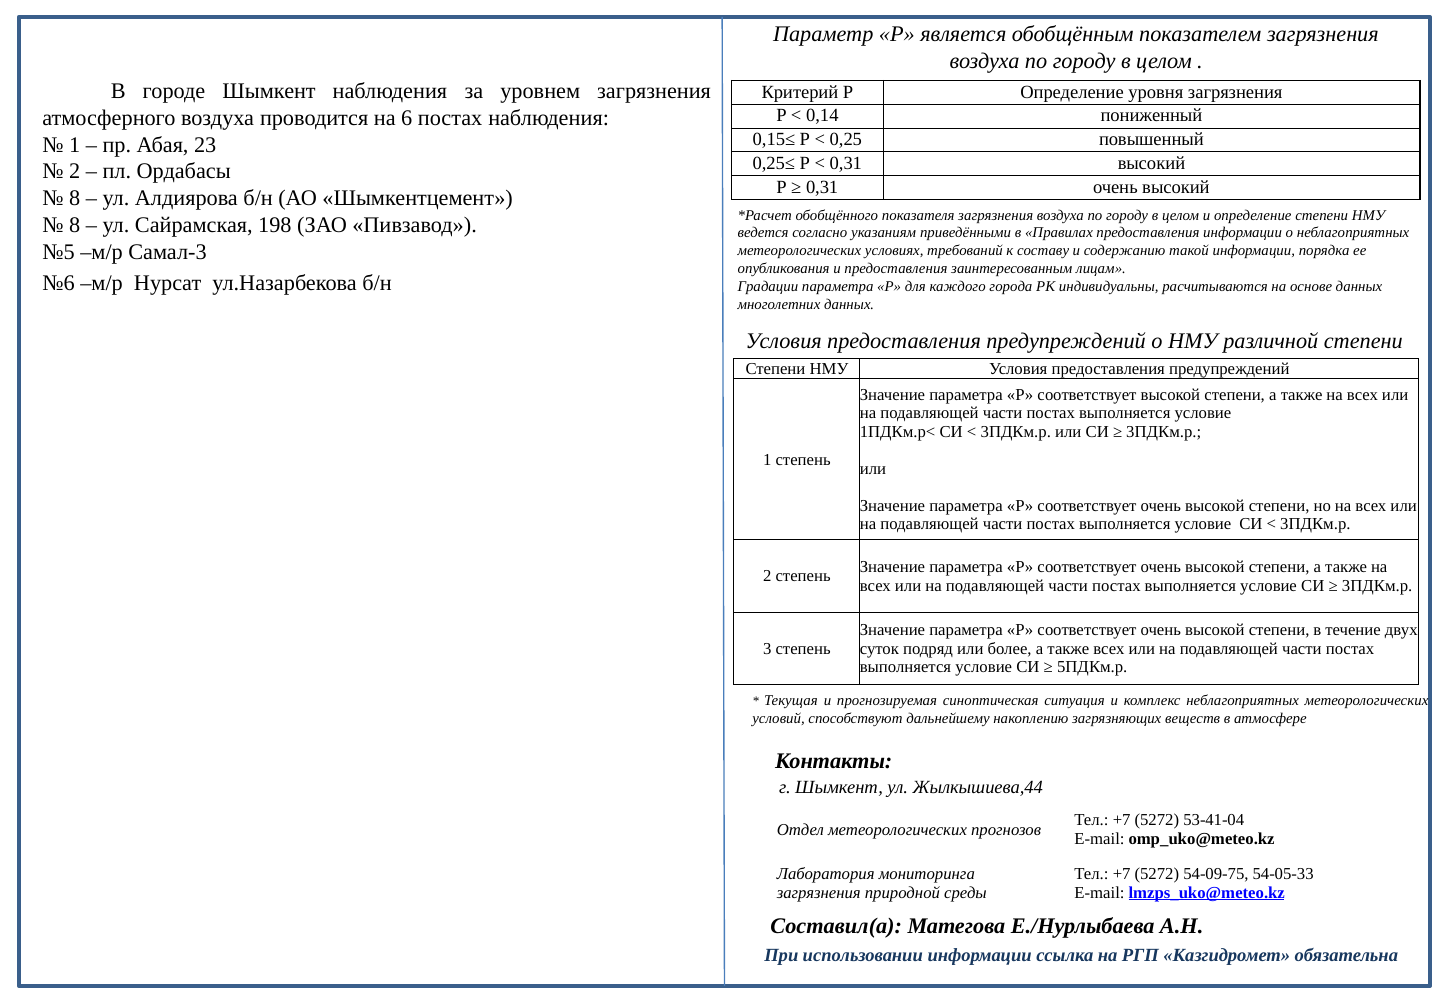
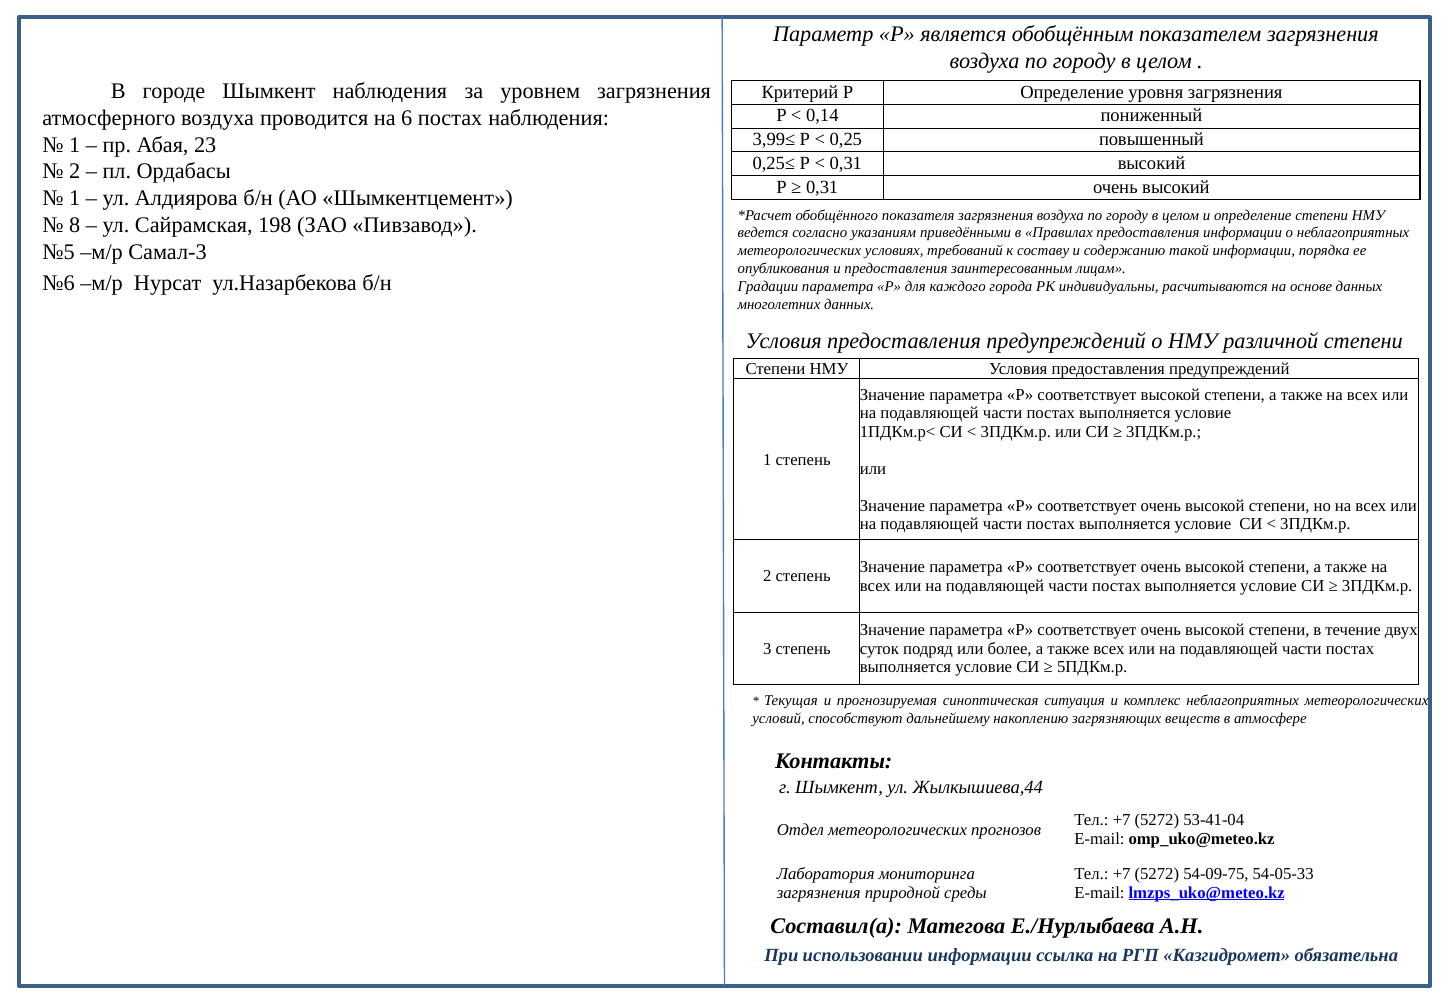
0,15≤: 0,15≤ -> 3,99≤
8 at (75, 198): 8 -> 1
